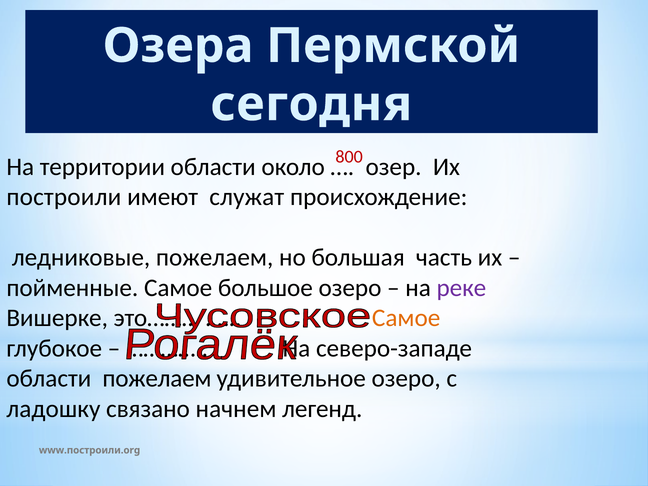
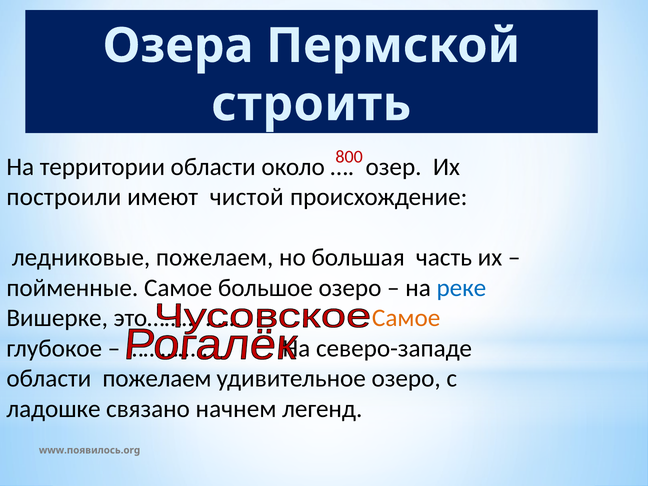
сегодня: сегодня -> строить
служат: служат -> чистой
реке colour: purple -> blue
ладошку: ладошку -> ладошке
www.построили.org: www.построили.org -> www.появилось.org
